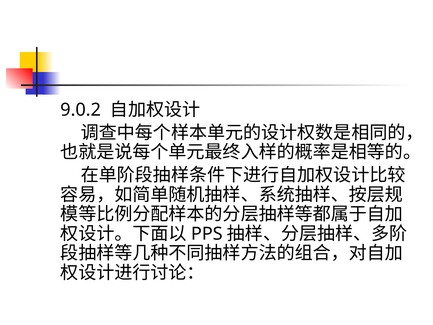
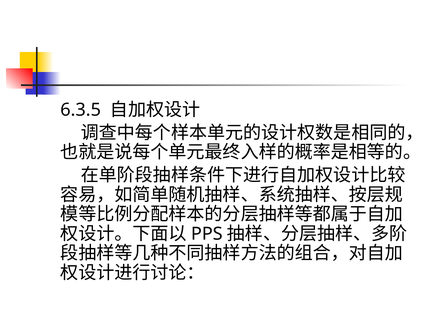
9.0.2: 9.0.2 -> 6.3.5
